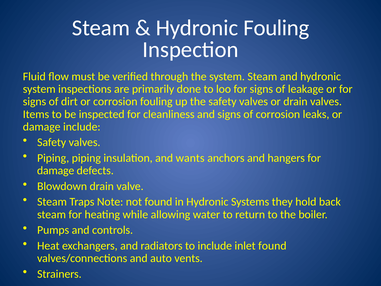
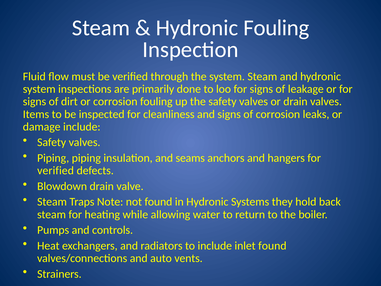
wants: wants -> seams
damage at (56, 170): damage -> verified
